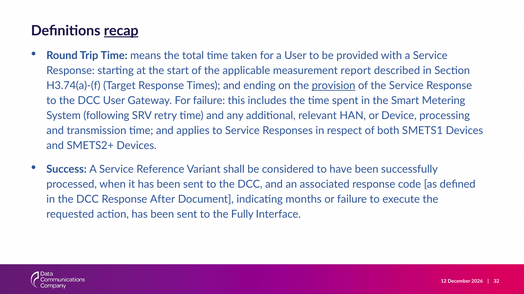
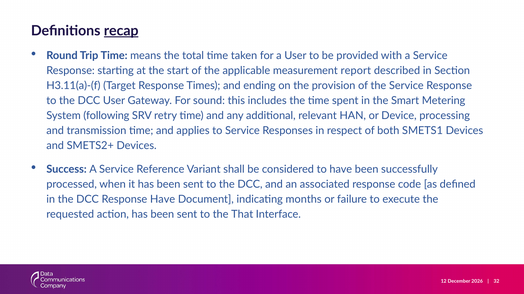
H3.74(a)-(f: H3.74(a)-(f -> H3.11(a)-(f
provision underline: present -> none
For failure: failure -> sound
Response After: After -> Have
Fully: Fully -> That
